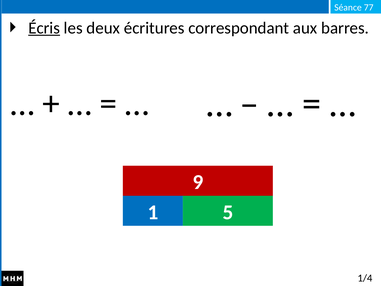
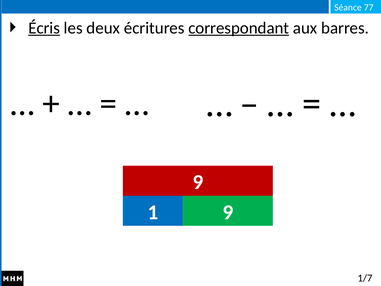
correspondant underline: none -> present
1 5: 5 -> 9
1/4: 1/4 -> 1/7
